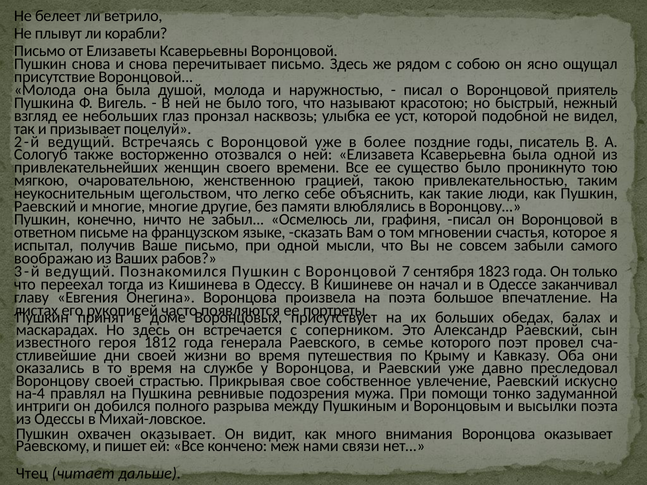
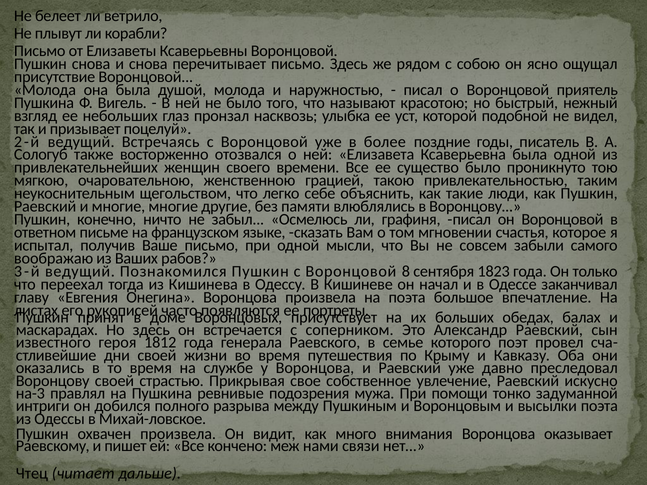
7: 7 -> 8
на-4: на-4 -> на-3
охвачен оказывает: оказывает -> произвела
